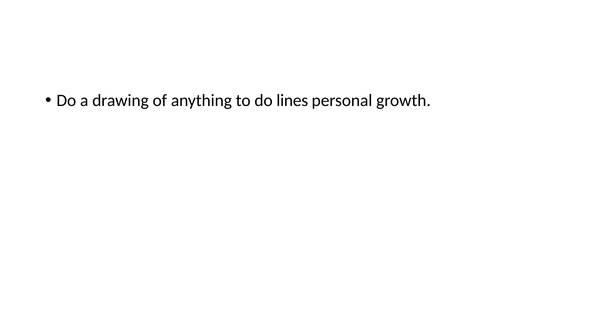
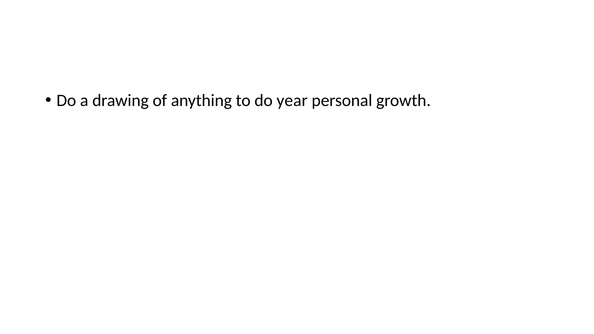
lines: lines -> year
